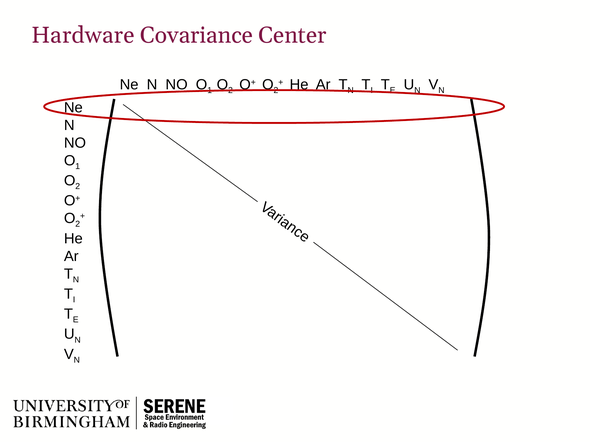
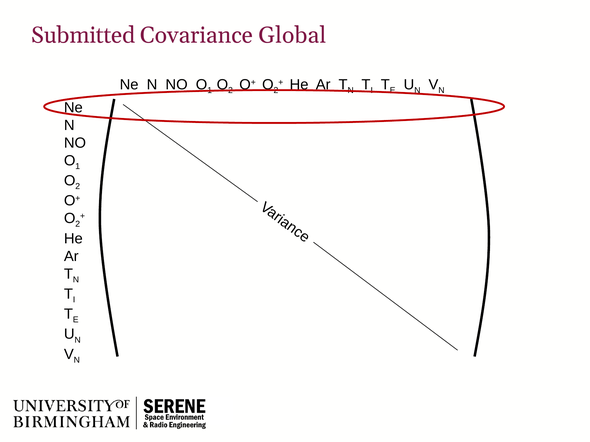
Hardware: Hardware -> Submitted
Center: Center -> Global
